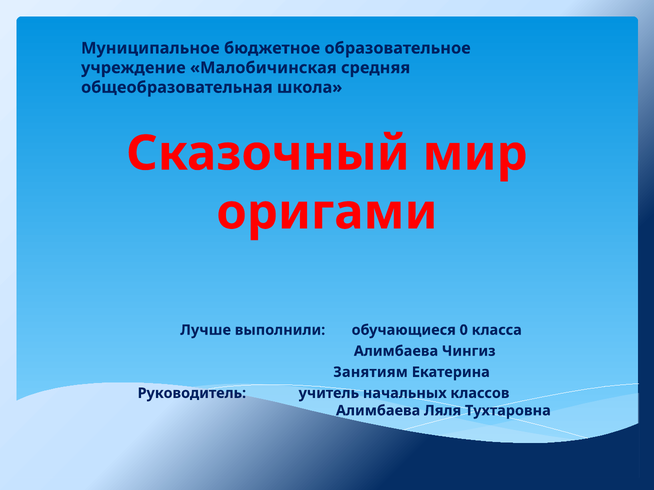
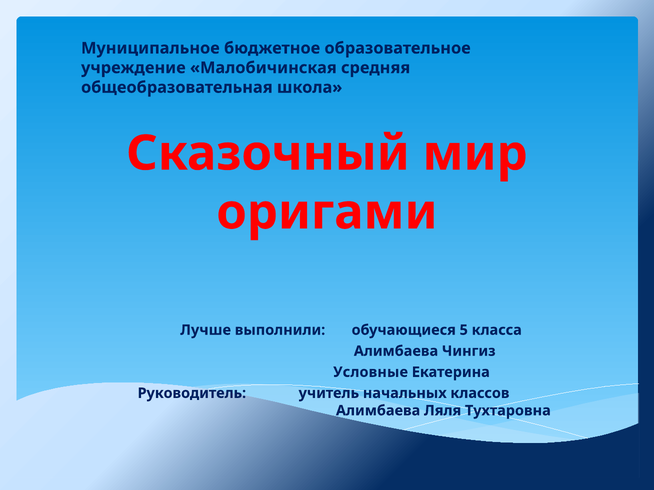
0: 0 -> 5
Занятиям: Занятиям -> Условные
